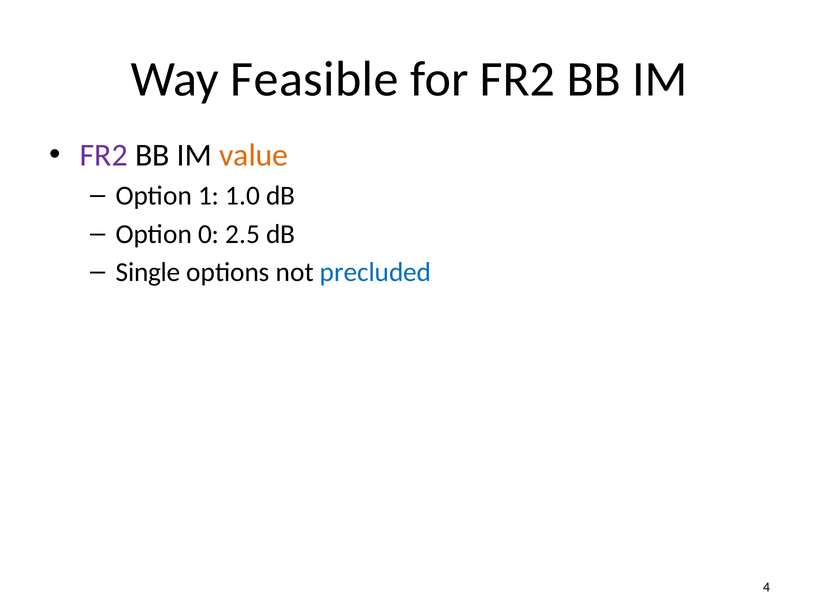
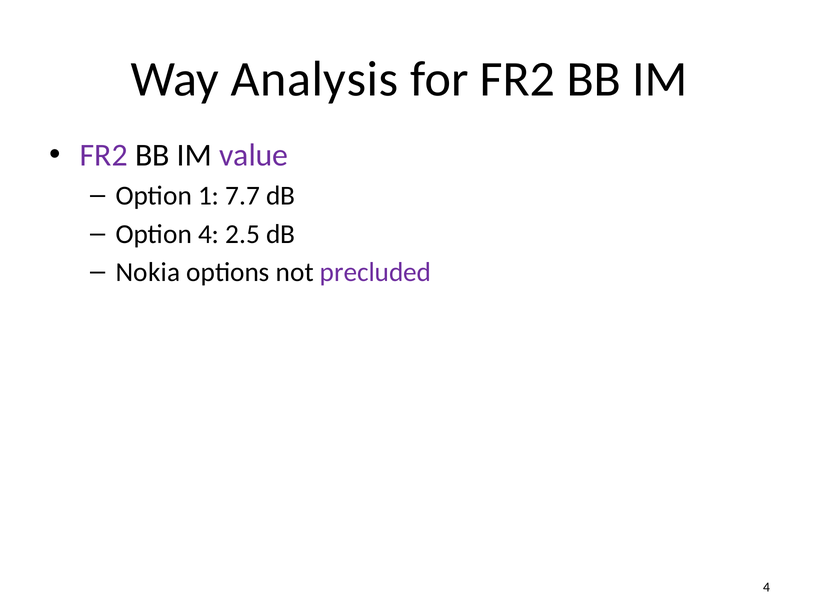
Feasible: Feasible -> Analysis
value colour: orange -> purple
1.0: 1.0 -> 7.7
Option 0: 0 -> 4
Single: Single -> Nokia
precluded colour: blue -> purple
